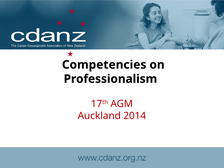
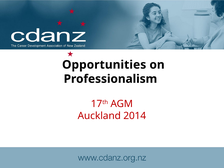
Competencies: Competencies -> Opportunities
